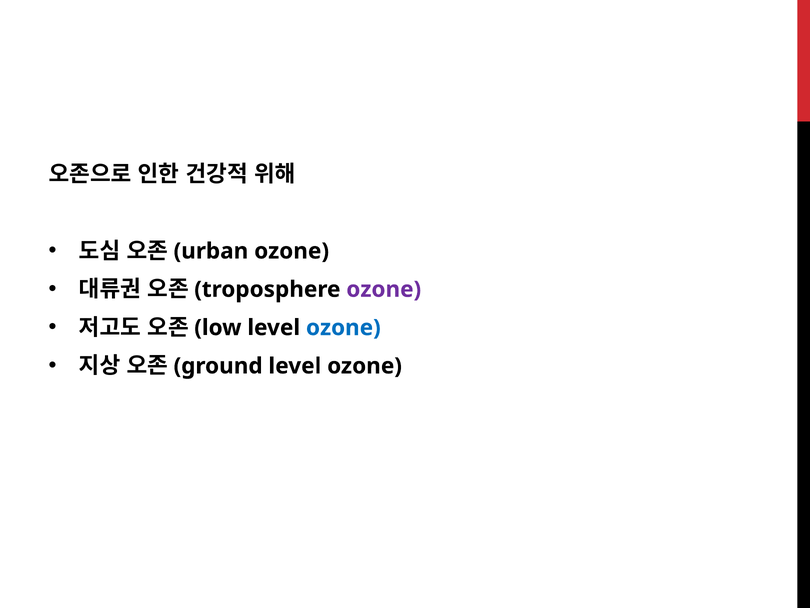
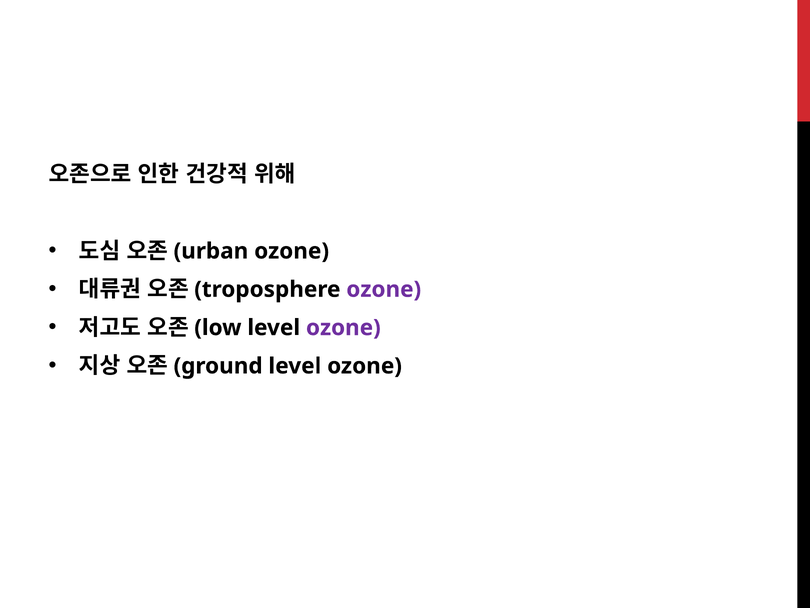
ozone at (343, 327) colour: blue -> purple
